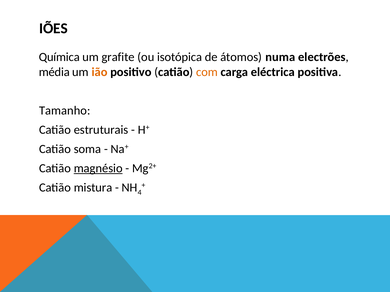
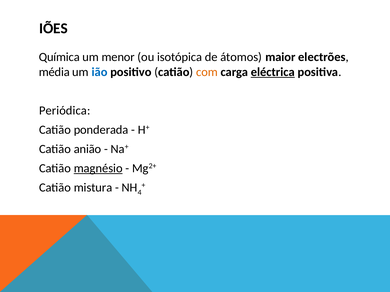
grafite: grafite -> menor
numa: numa -> maior
ião colour: orange -> blue
eléctrica underline: none -> present
Tamanho: Tamanho -> Periódica
estruturais: estruturais -> ponderada
soma: soma -> anião
